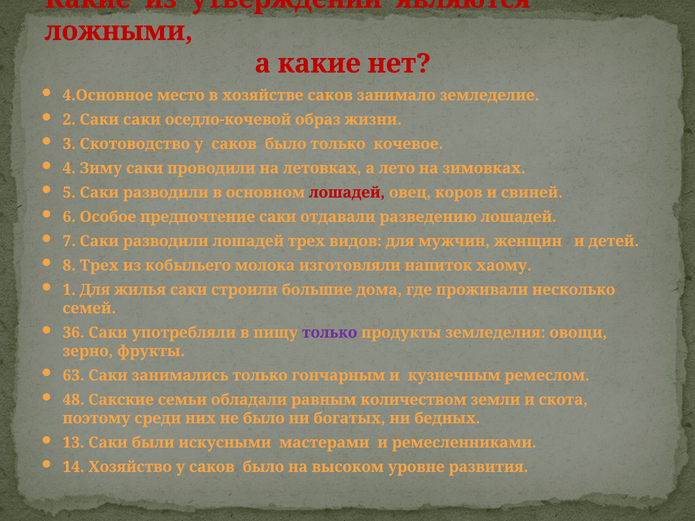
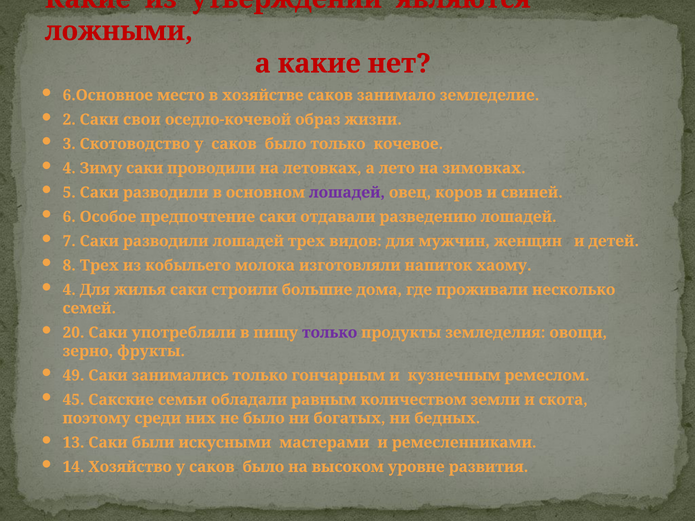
4.Основное: 4.Основное -> 6.Основное
Саки саки: саки -> свои
лошадей at (347, 193) colour: red -> purple
1 at (69, 290): 1 -> 4
36: 36 -> 20
63: 63 -> 49
48: 48 -> 45
